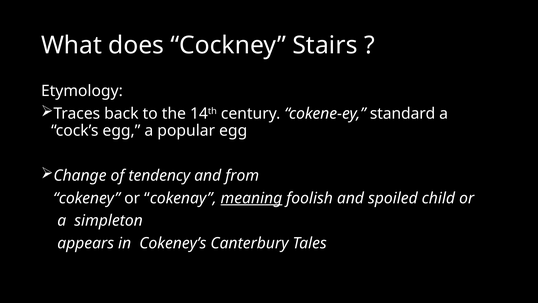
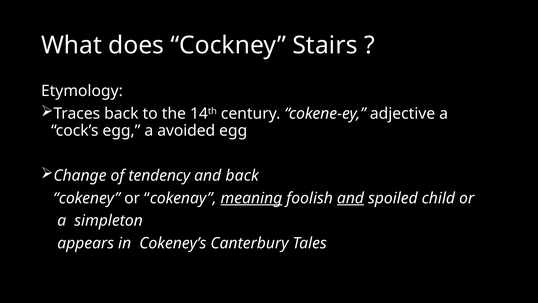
standard: standard -> adjective
popular: popular -> avoided
and from: from -> back
and at (350, 198) underline: none -> present
